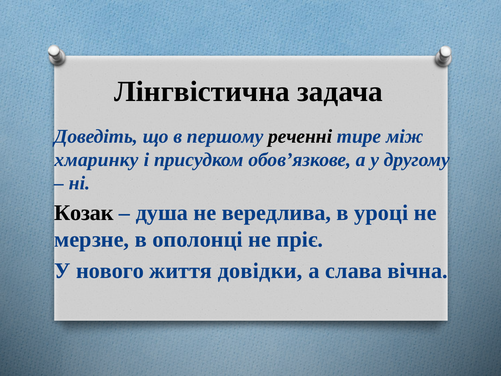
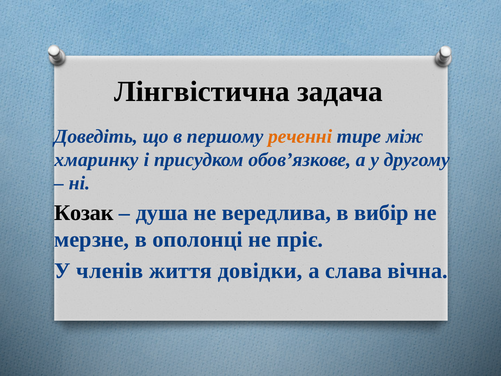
реченні colour: black -> orange
уроці: уроці -> вибір
нового: нового -> членів
